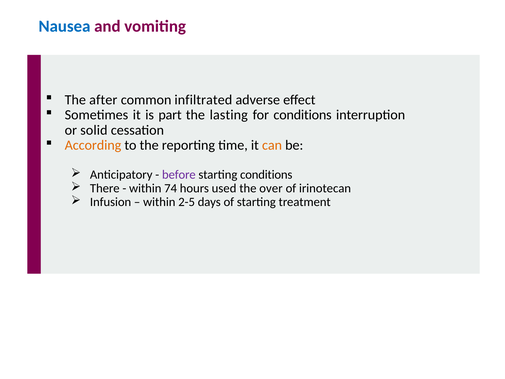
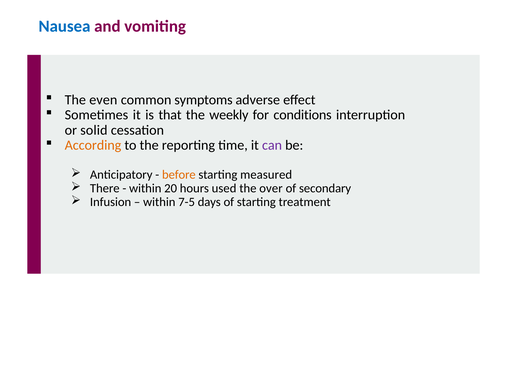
after: after -> even
infiltrated: infiltrated -> symptoms
part: part -> that
lasting: lasting -> weekly
can colour: orange -> purple
before colour: purple -> orange
starting conditions: conditions -> measured
74: 74 -> 20
irinotecan: irinotecan -> secondary
2-5: 2-5 -> 7-5
